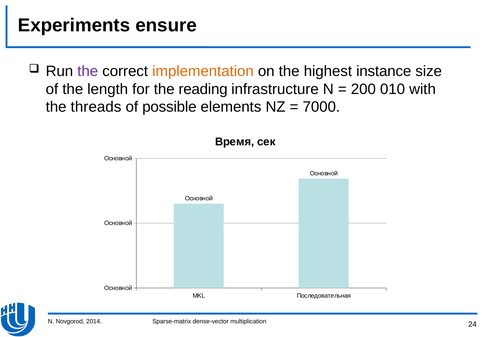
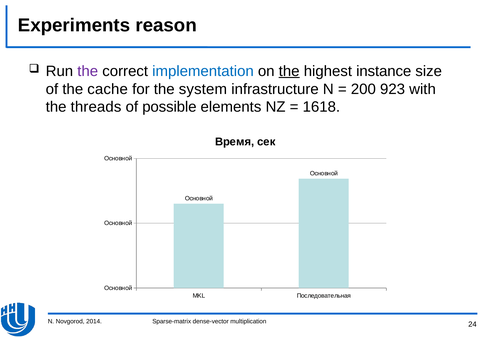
ensure: ensure -> reason
implementation colour: orange -> blue
the at (289, 71) underline: none -> present
length: length -> cache
reading: reading -> system
010: 010 -> 923
7000: 7000 -> 1618
